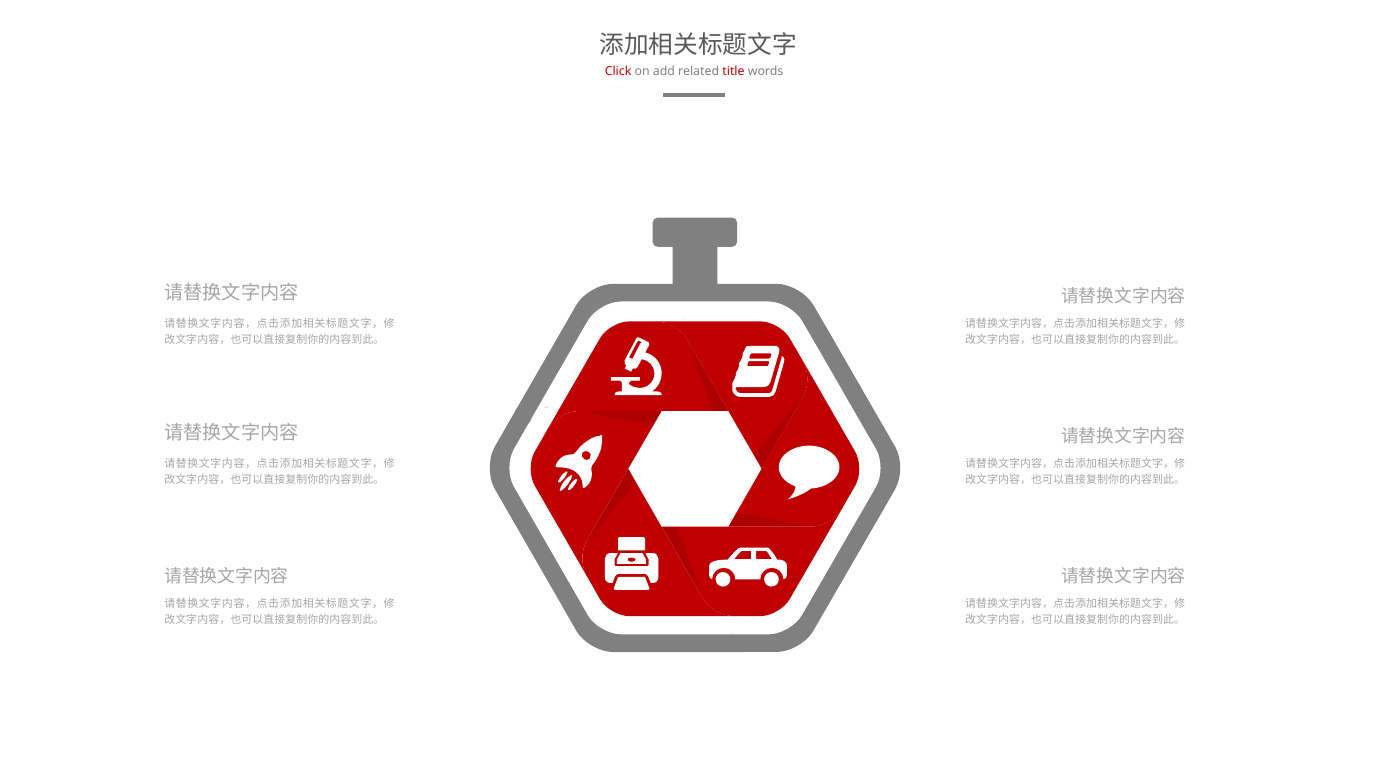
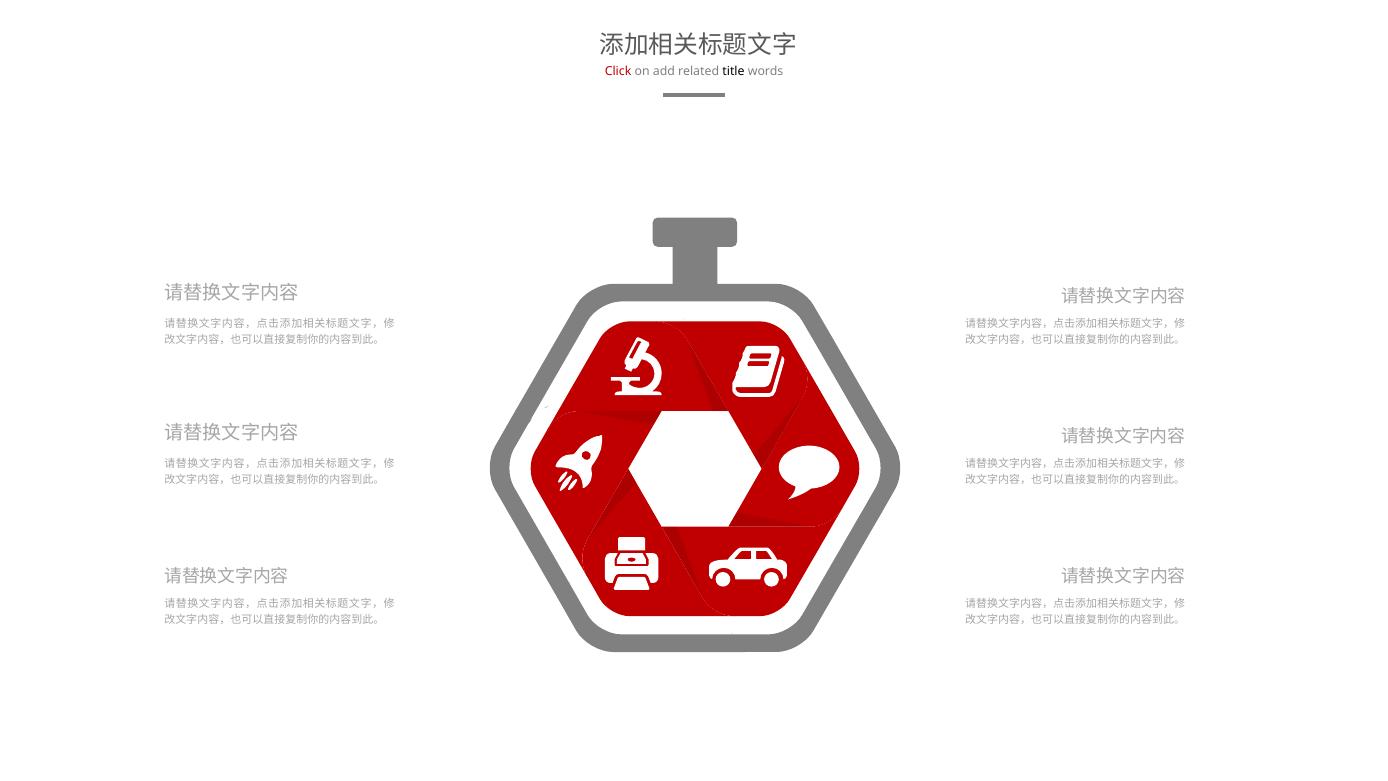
title colour: red -> black
